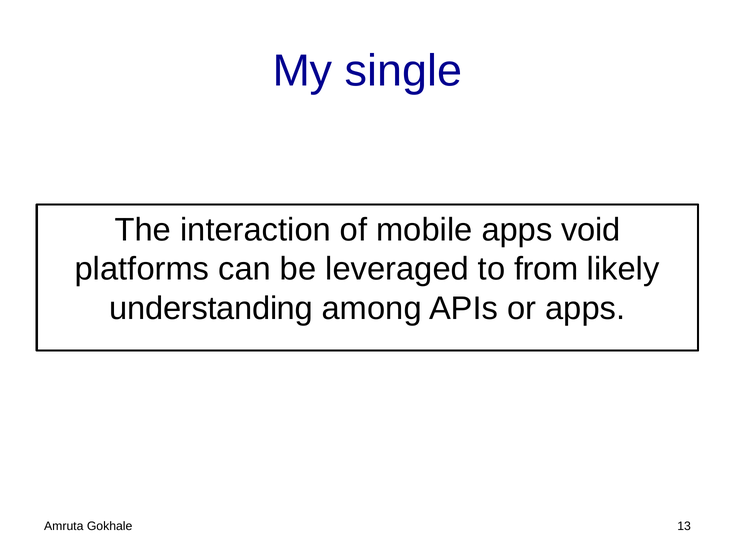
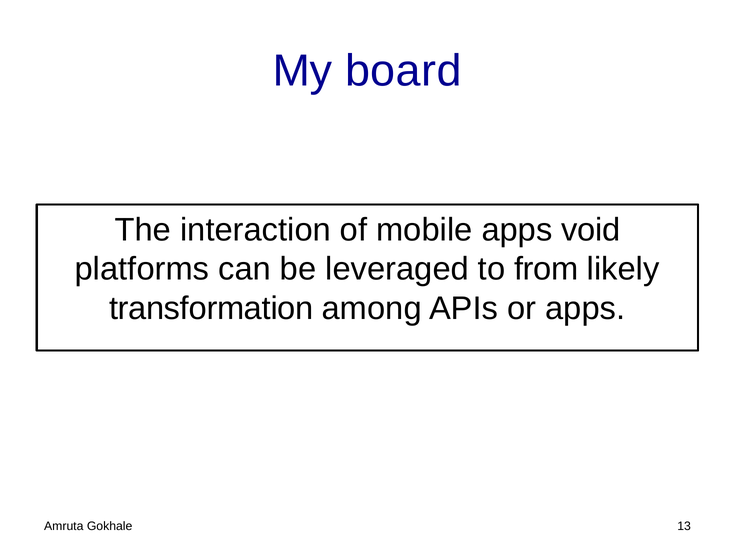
single: single -> board
understanding: understanding -> transformation
